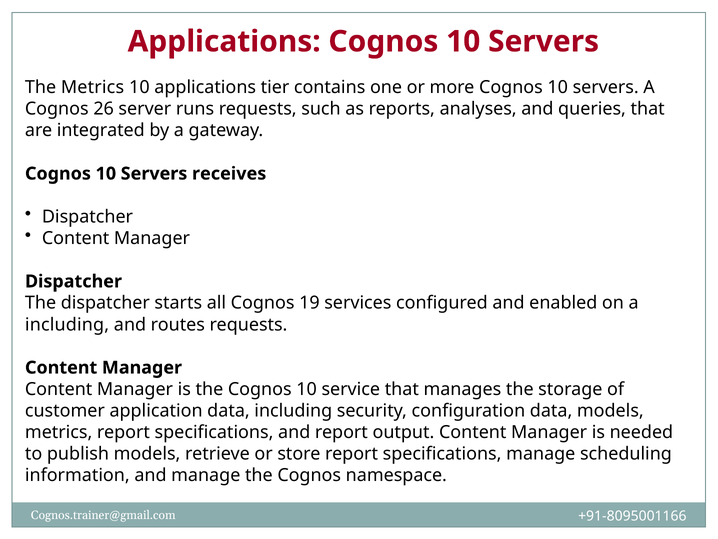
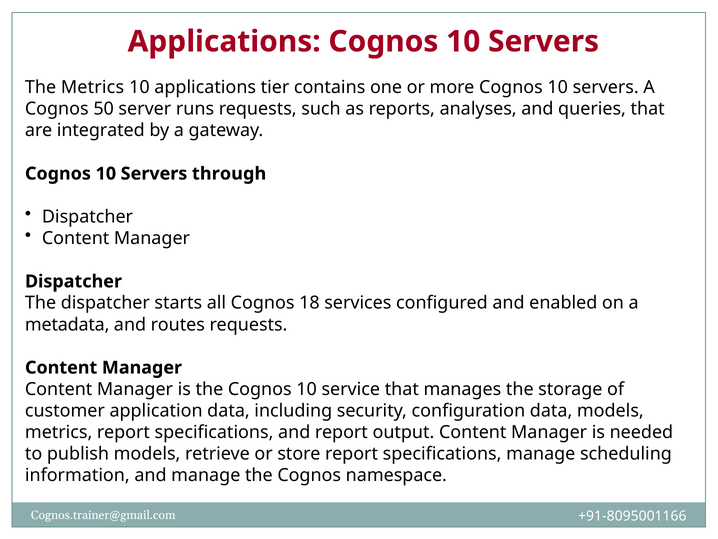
26: 26 -> 50
receives: receives -> through
19: 19 -> 18
including at (67, 324): including -> metadata
